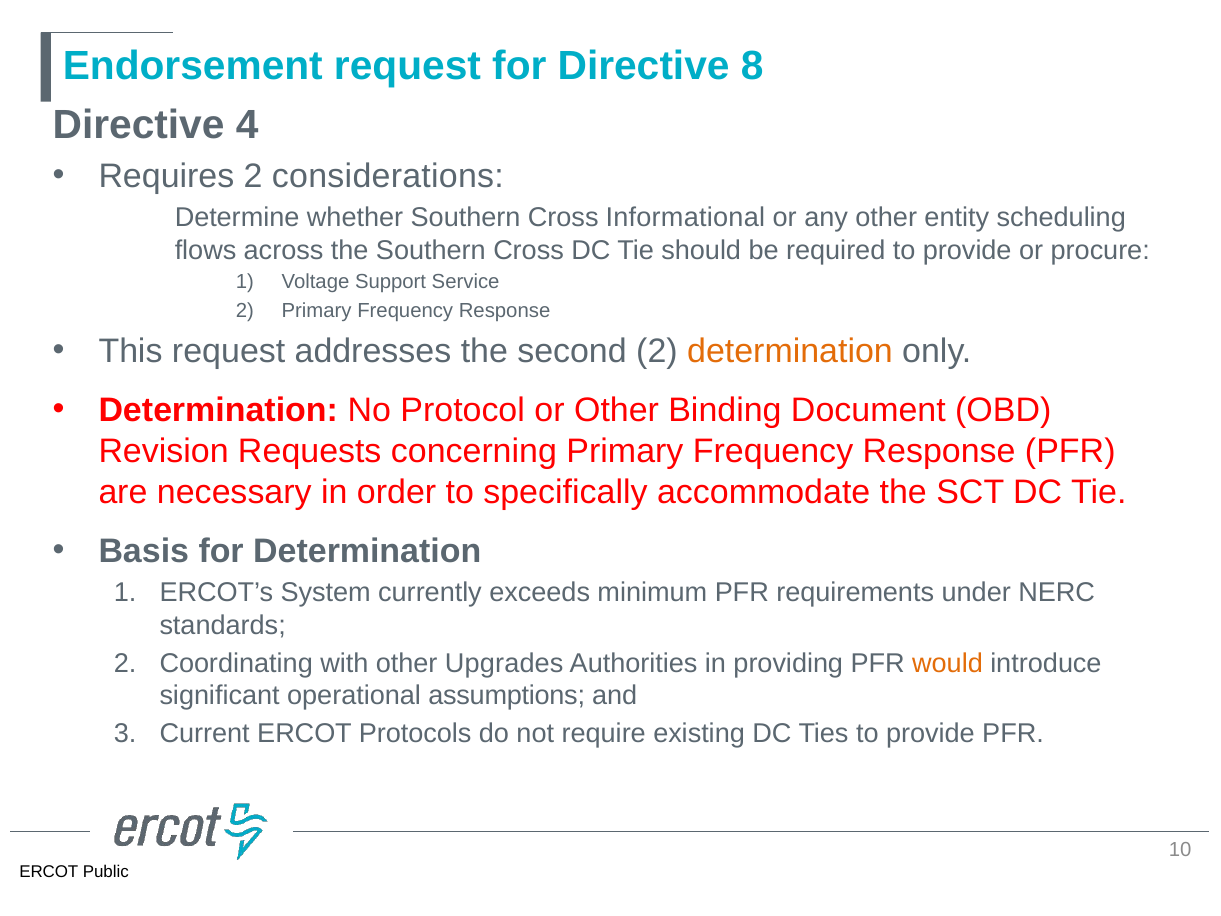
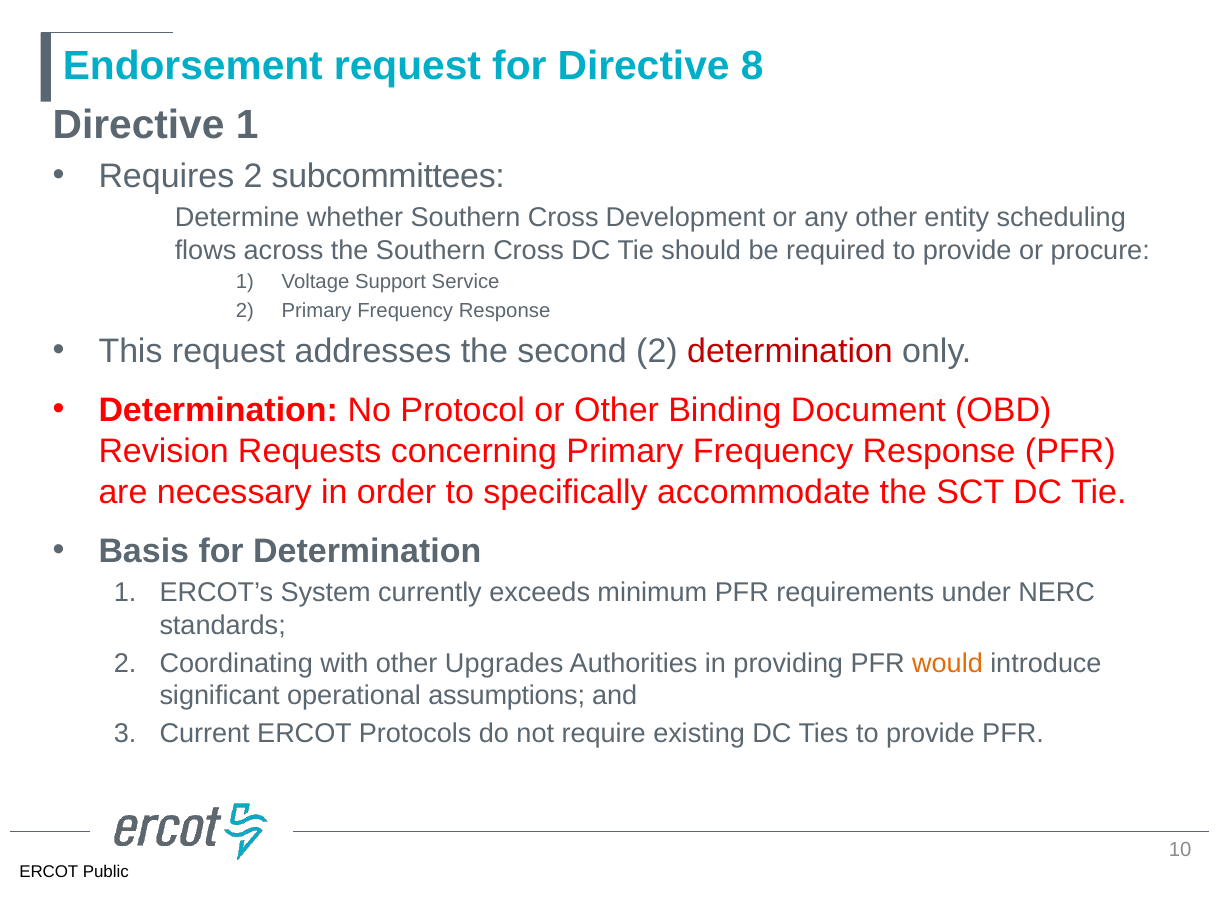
Directive 4: 4 -> 1
considerations: considerations -> subcommittees
Informational: Informational -> Development
determination at (790, 351) colour: orange -> red
